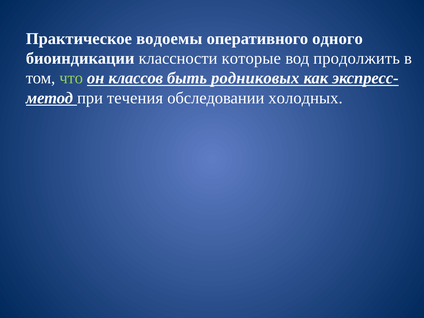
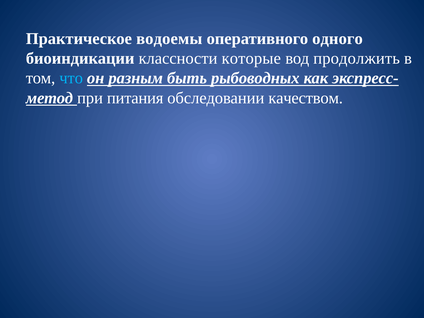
что colour: light green -> light blue
классов: классов -> разным
родниковых: родниковых -> рыбоводных
течения: течения -> питания
холодных: холодных -> качеством
